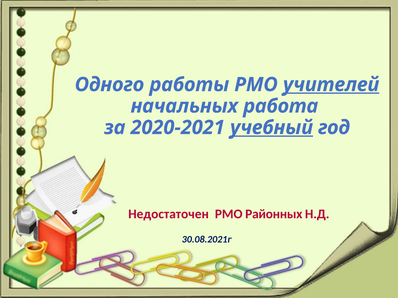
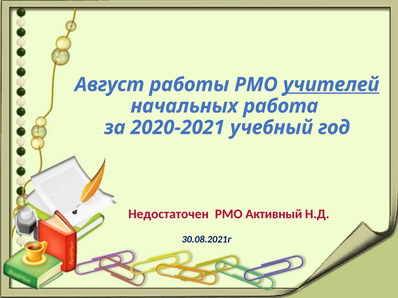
Одного: Одного -> Август
учебный underline: present -> none
Районных: Районных -> Активный
